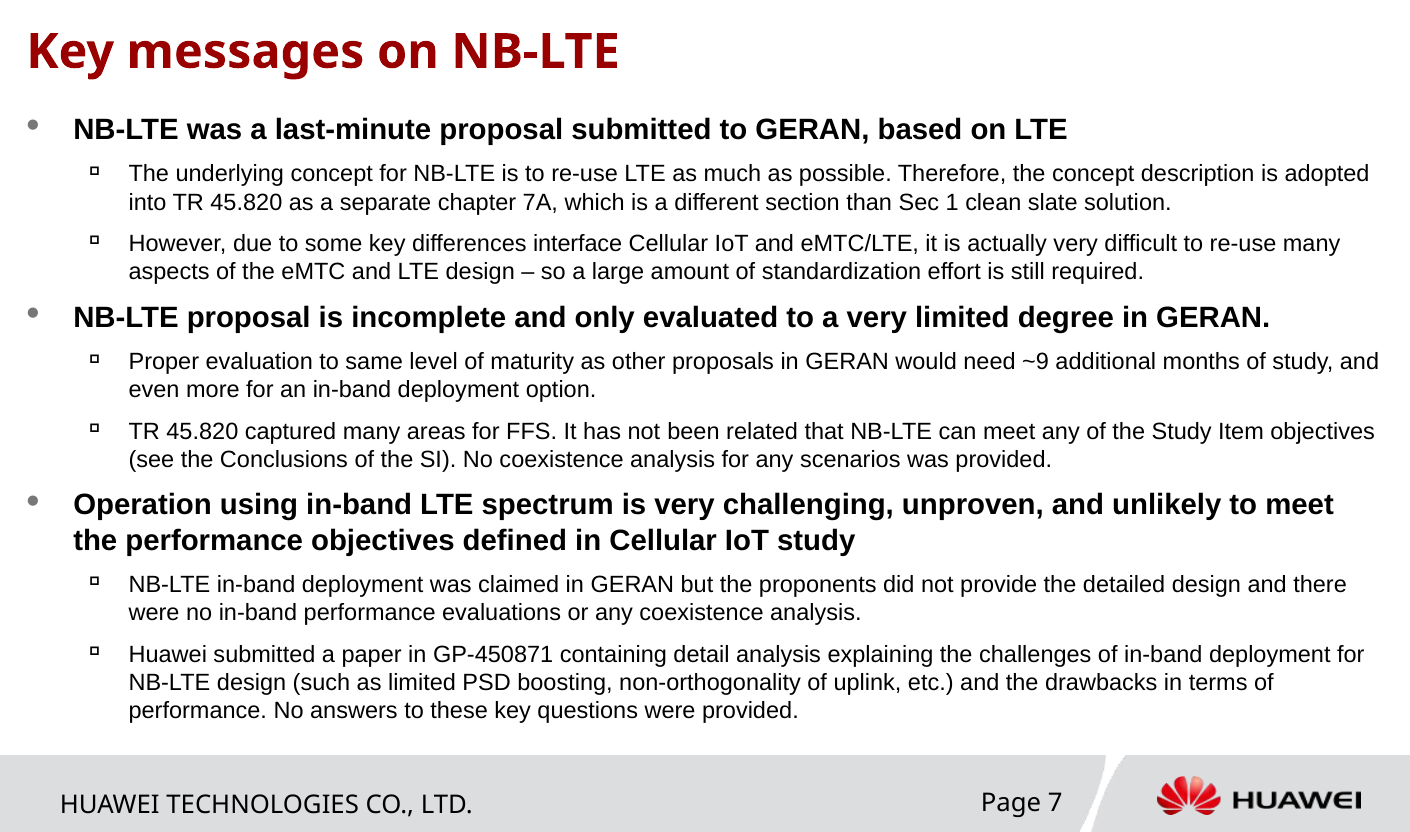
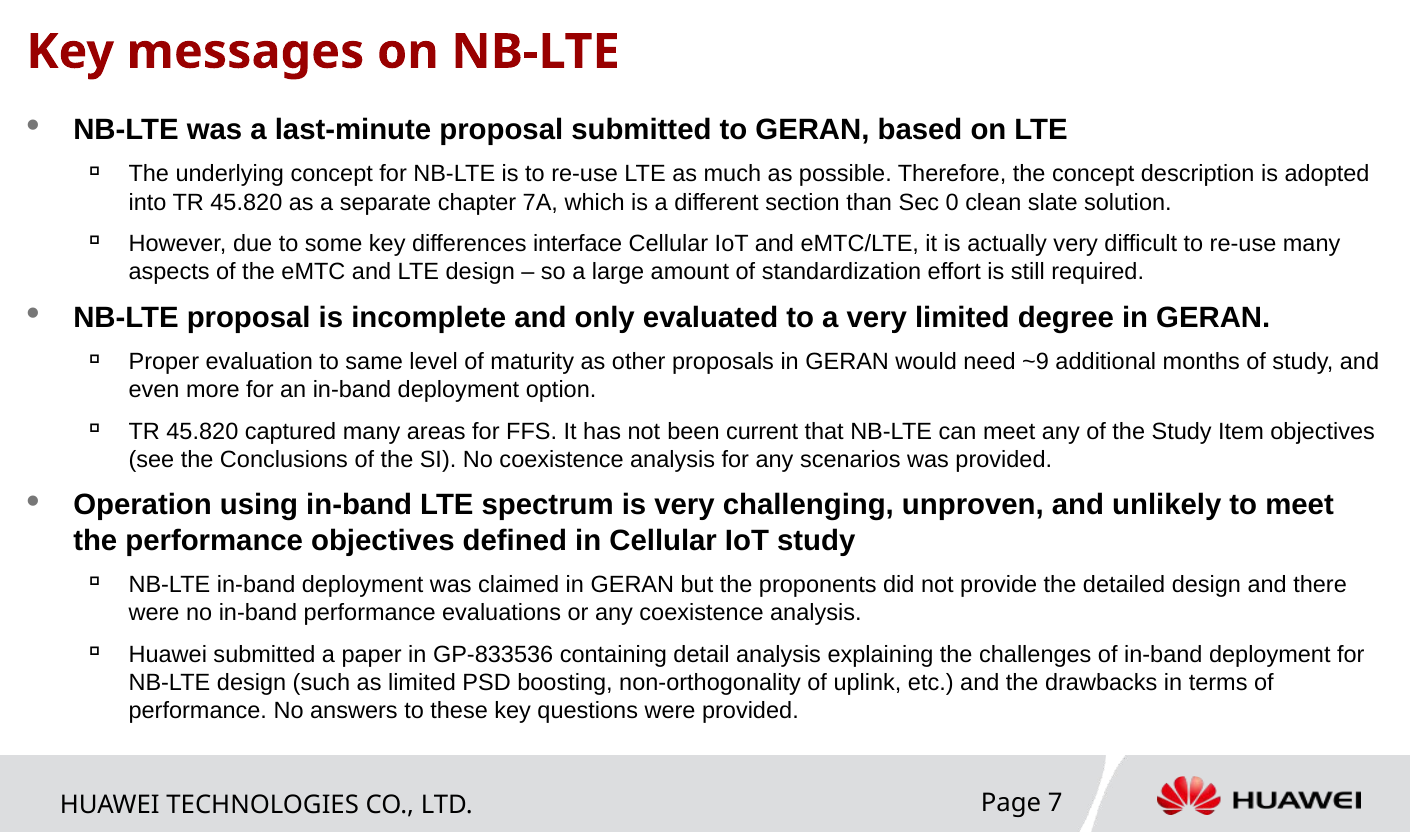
1: 1 -> 0
related: related -> current
GP-450871: GP-450871 -> GP-833536
